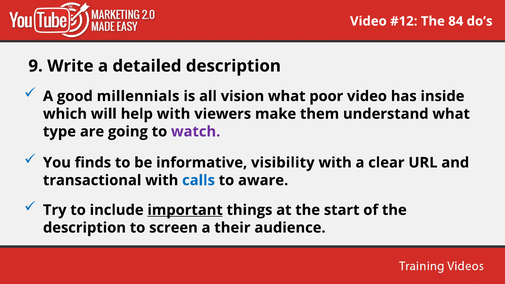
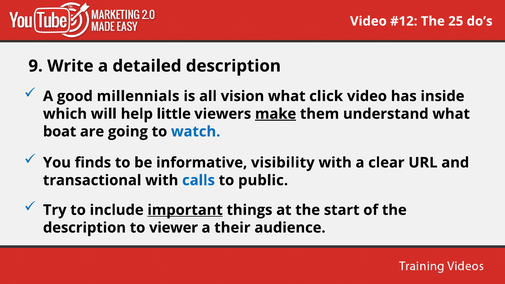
84: 84 -> 25
poor: poor -> click
help with: with -> little
make underline: none -> present
type: type -> boat
watch colour: purple -> blue
aware: aware -> public
screen: screen -> viewer
